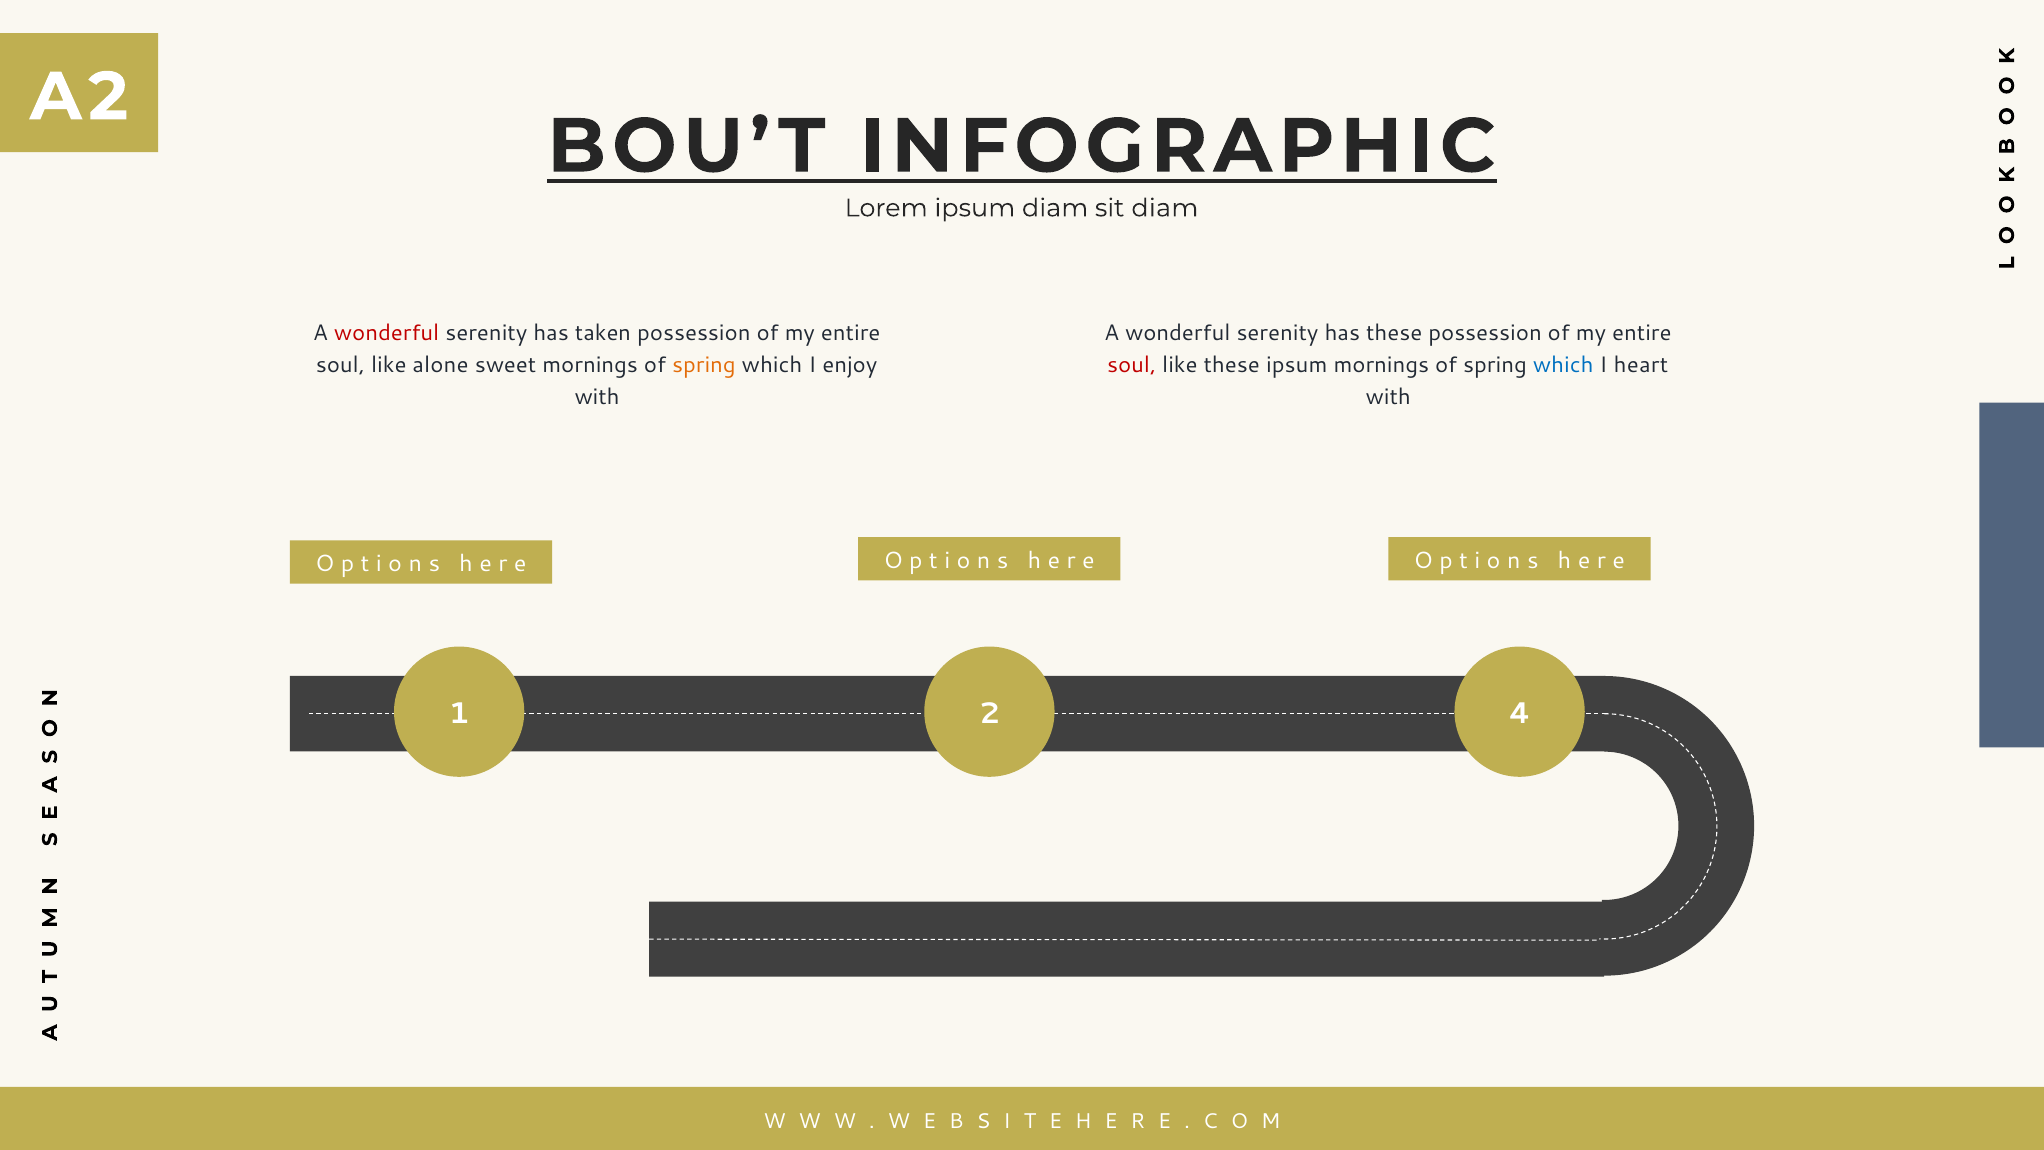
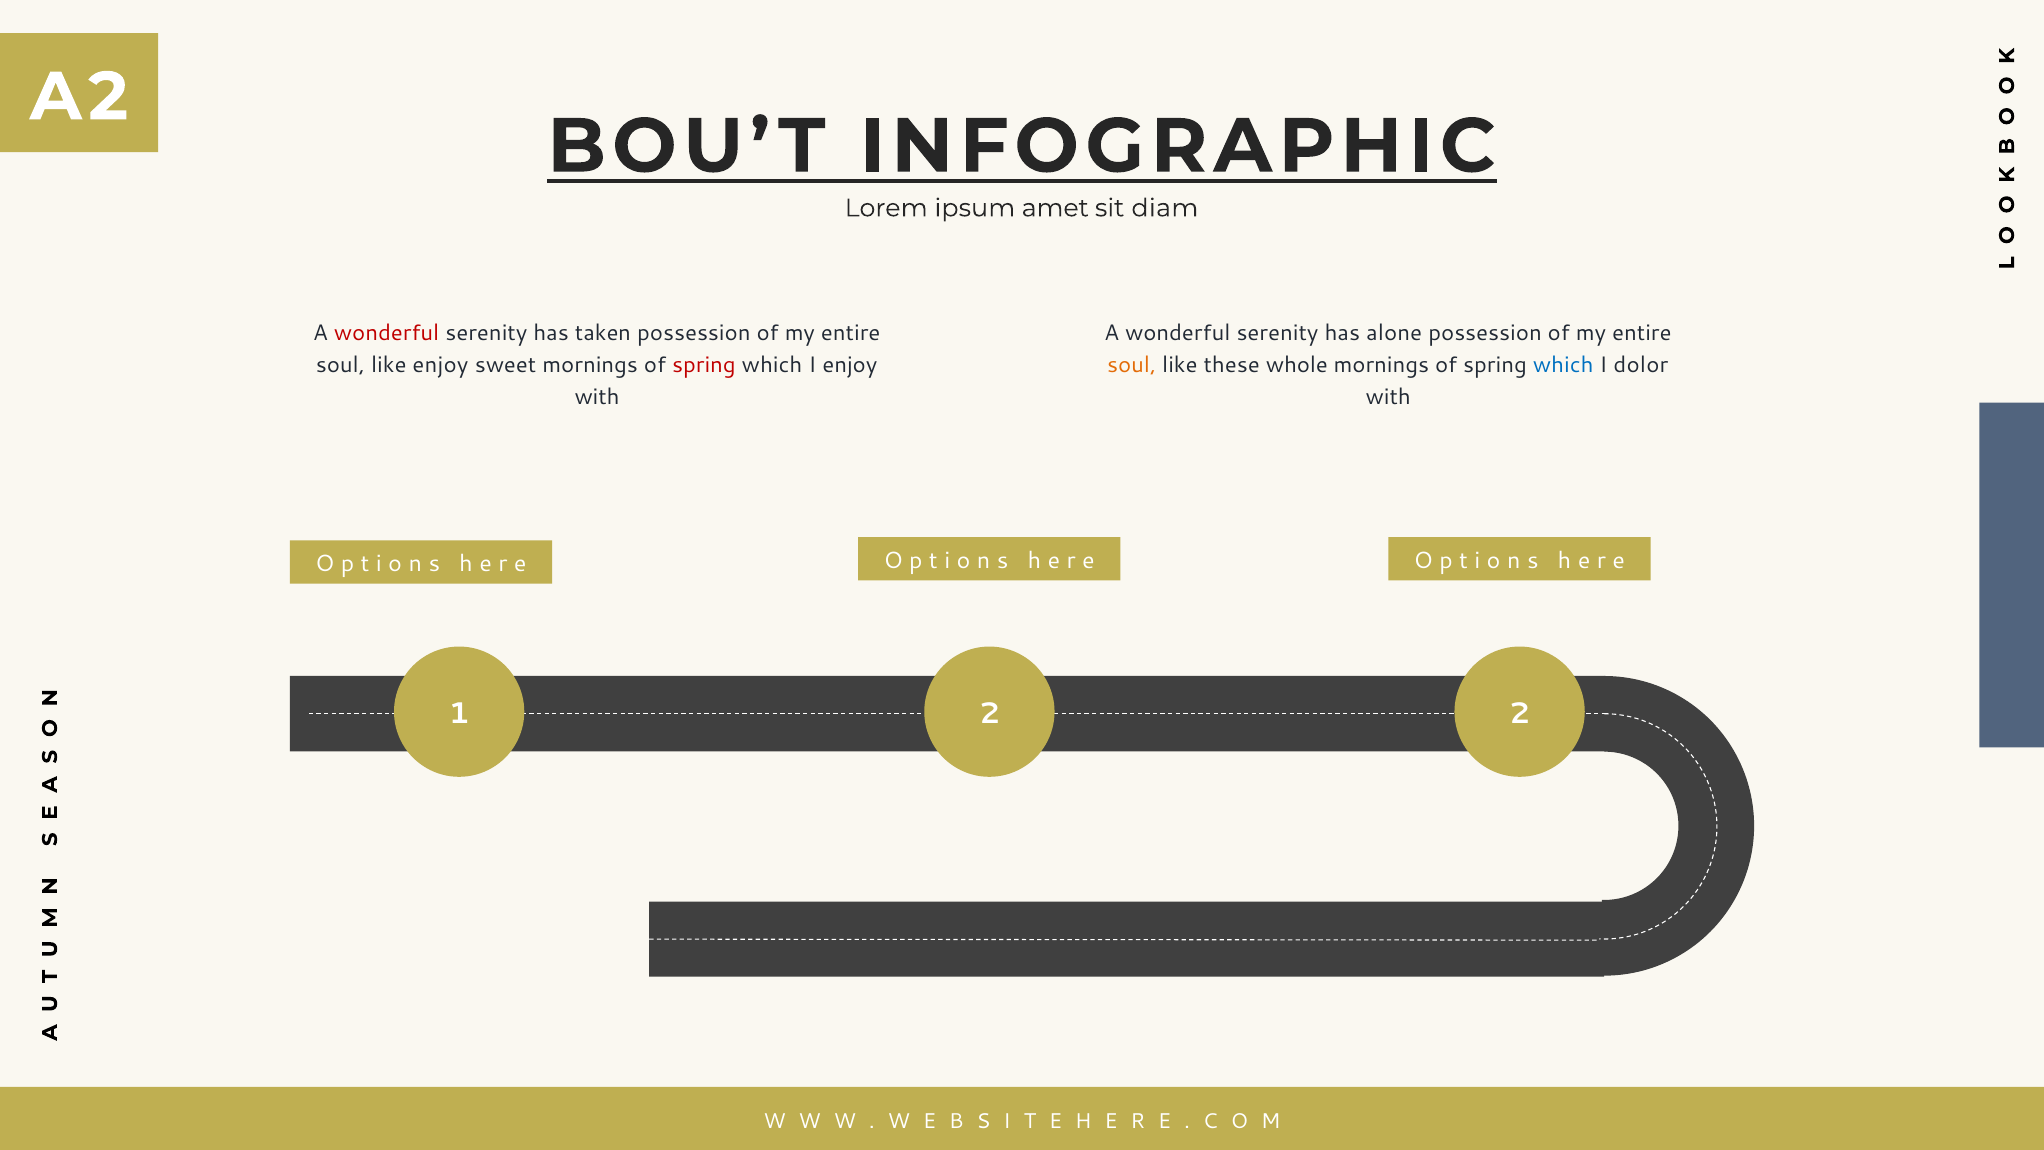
ipsum diam: diam -> amet
has these: these -> alone
like alone: alone -> enjoy
spring at (704, 365) colour: orange -> red
soul at (1132, 365) colour: red -> orange
these ipsum: ipsum -> whole
heart: heart -> dolor
1 4: 4 -> 2
